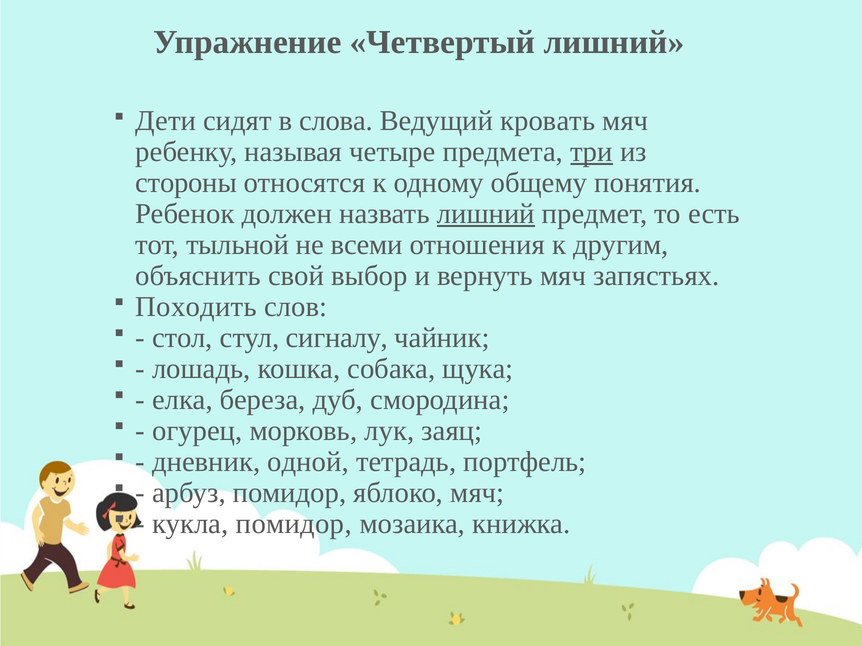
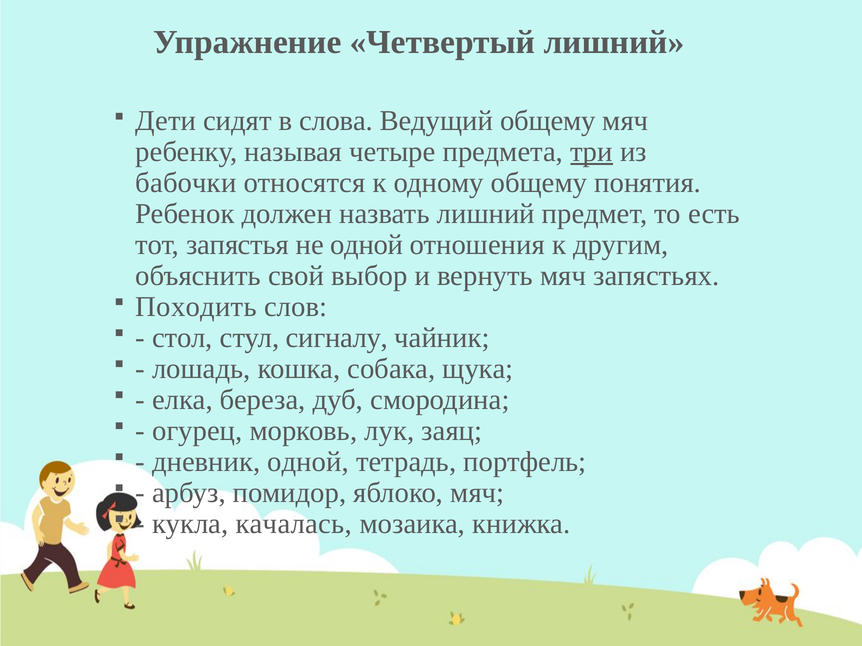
Ведущий кровать: кровать -> общему
стороны: стороны -> бабочки
лишний at (486, 214) underline: present -> none
тыльной: тыльной -> запястья
не всеми: всеми -> одной
кукла помидор: помидор -> качалась
